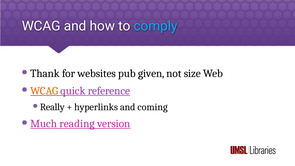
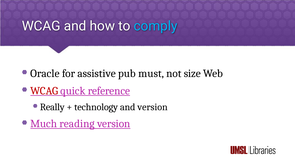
Thank: Thank -> Oracle
websites: websites -> assistive
given: given -> must
WCAG at (44, 91) colour: orange -> red
hyperlinks: hyperlinks -> technology
and coming: coming -> version
